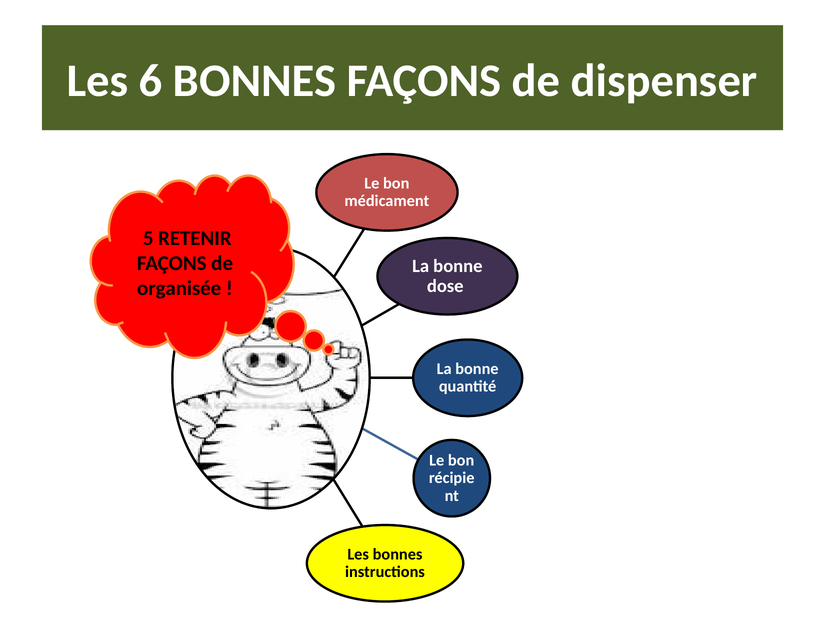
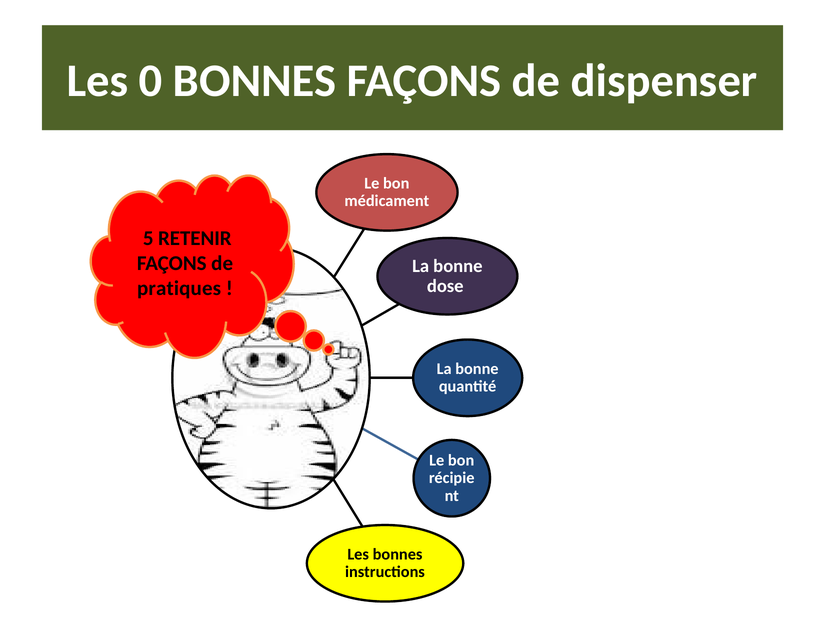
6: 6 -> 0
organisée: organisée -> pratiques
